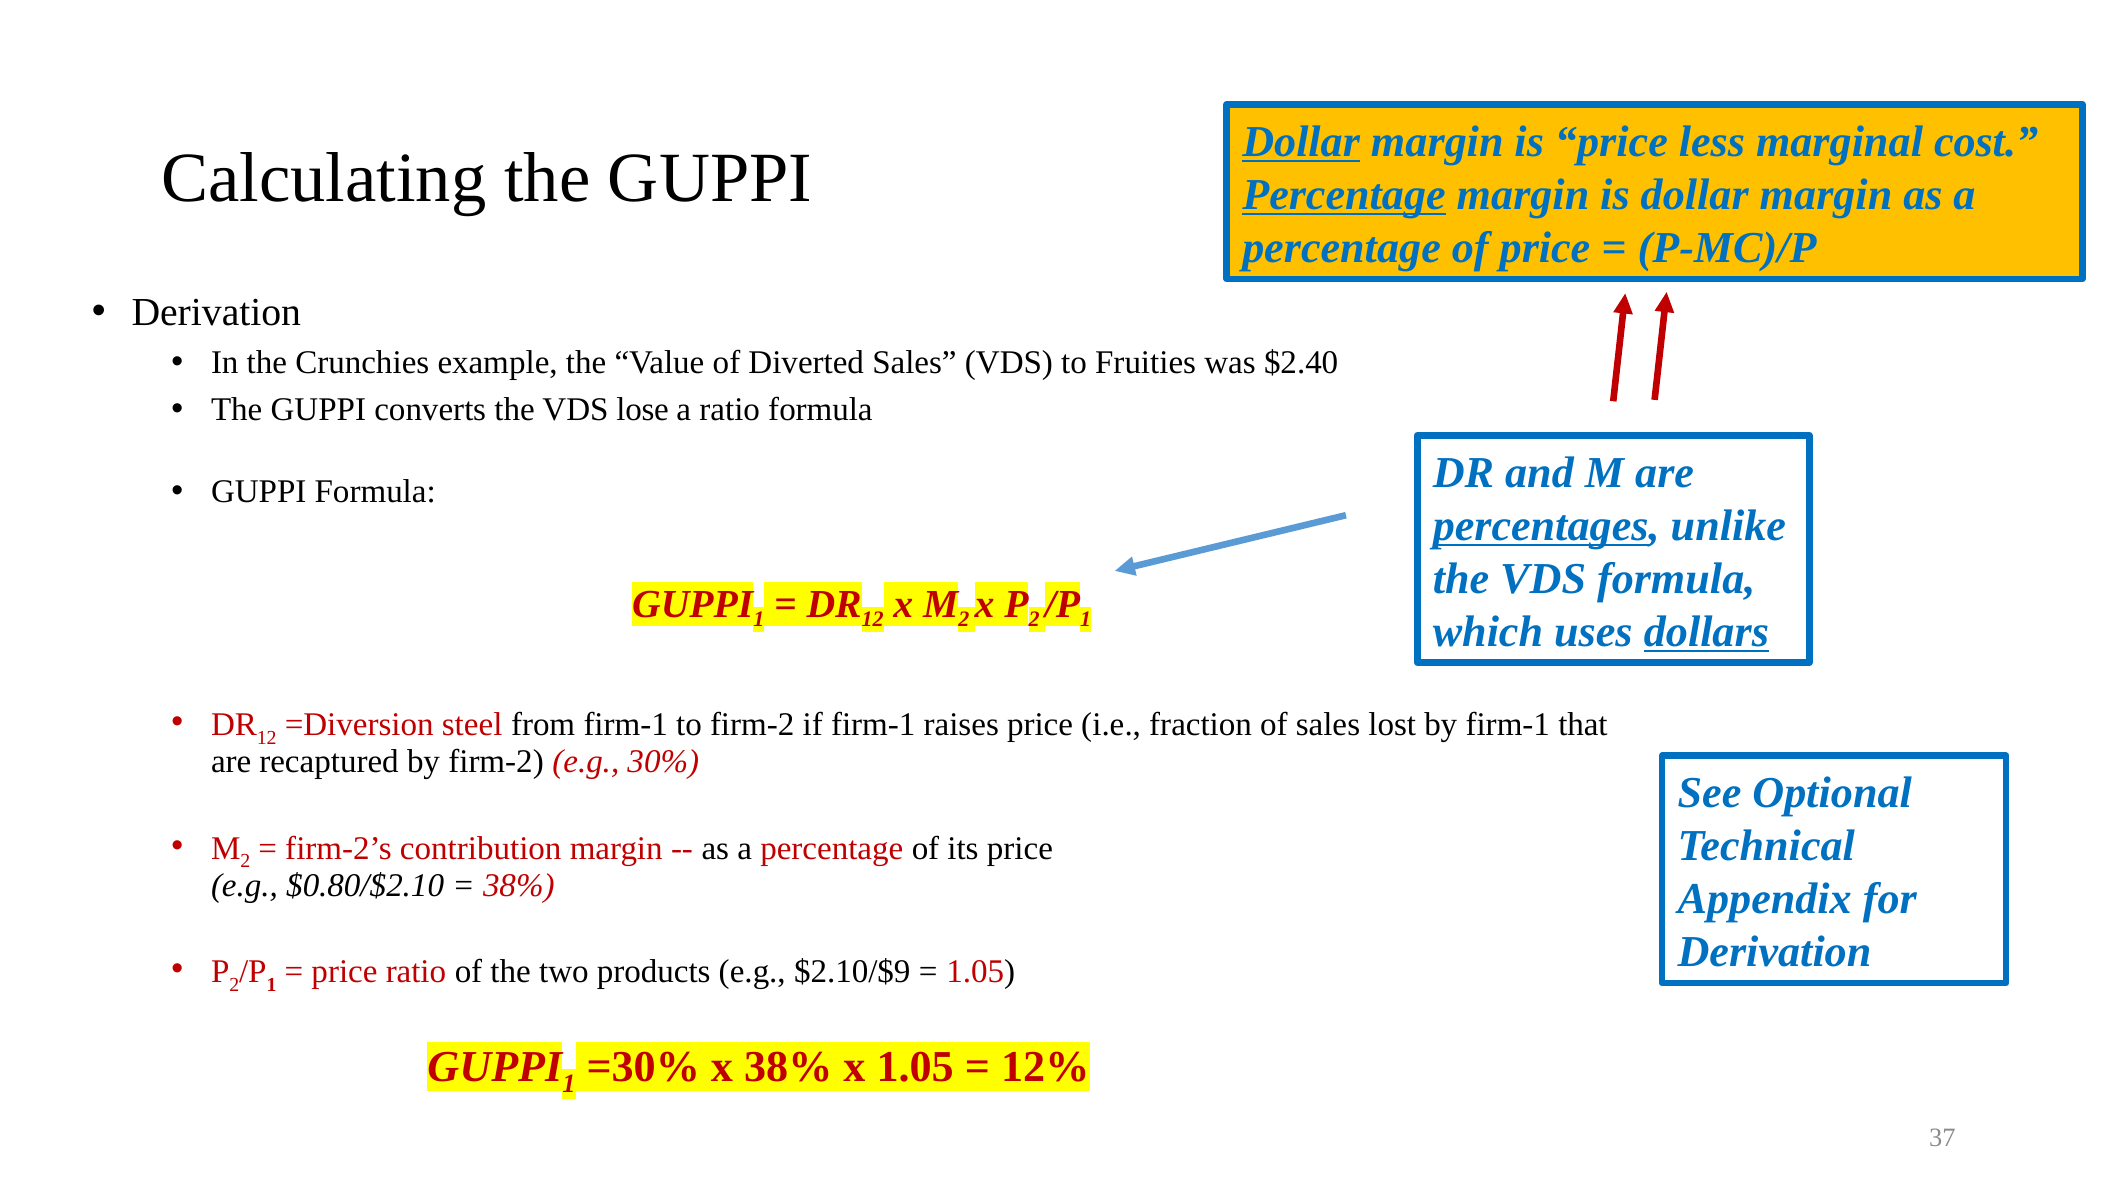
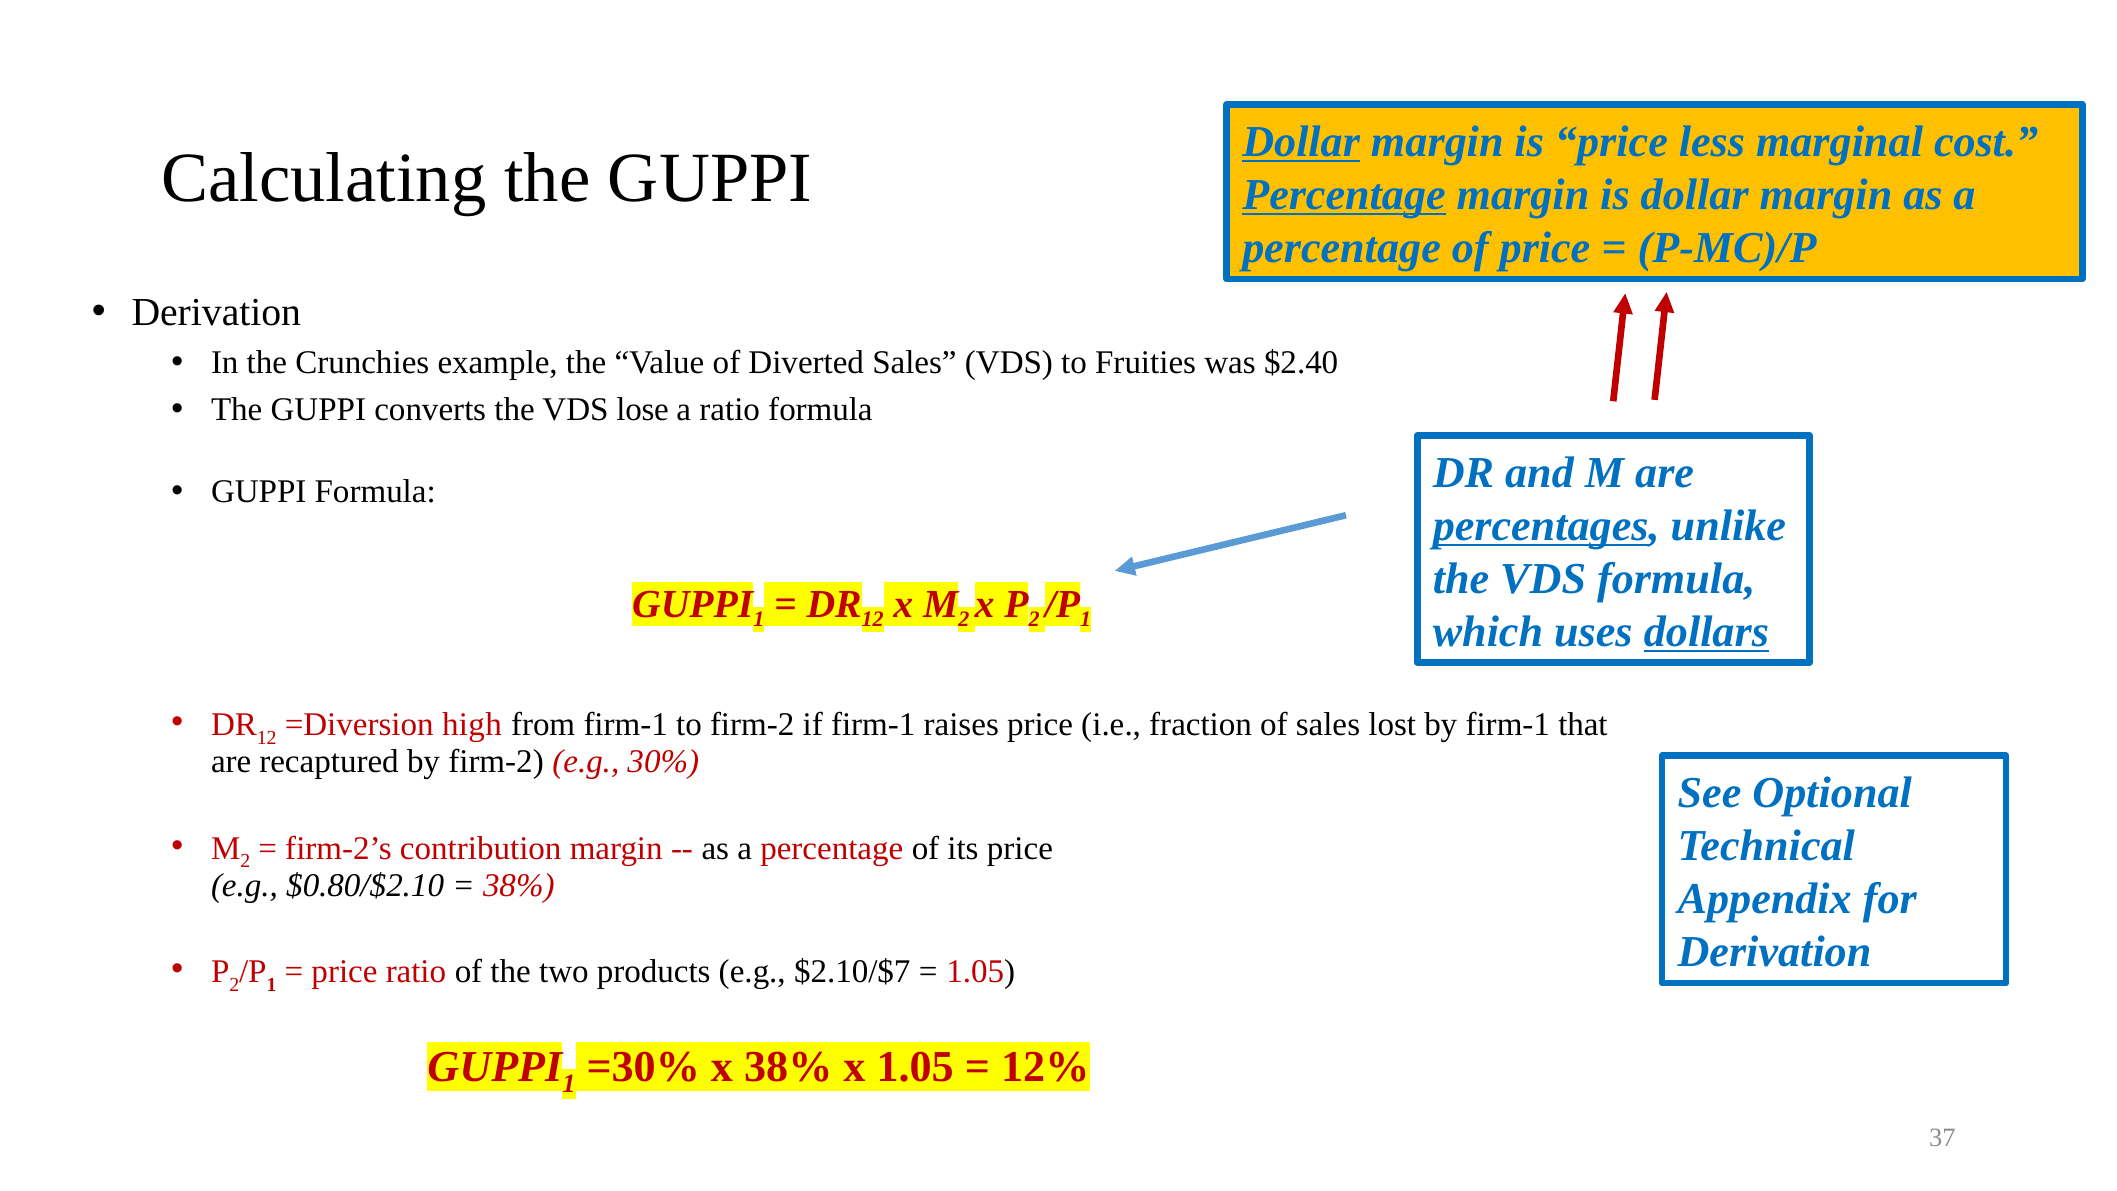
steel: steel -> high
$2.10/$9: $2.10/$9 -> $2.10/$7
